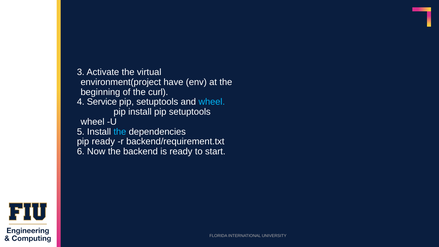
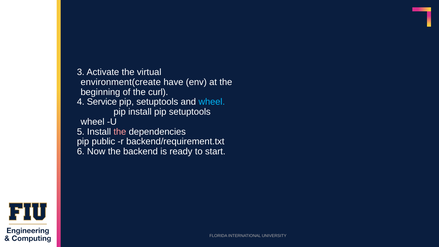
environment(project: environment(project -> environment(create
the at (120, 132) colour: light blue -> pink
pip ready: ready -> public
